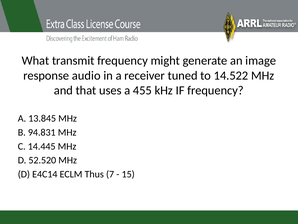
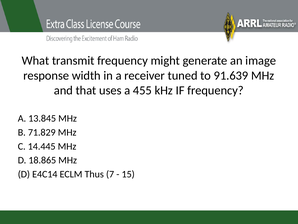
audio: audio -> width
14.522: 14.522 -> 91.639
94.831: 94.831 -> 71.829
52.520: 52.520 -> 18.865
